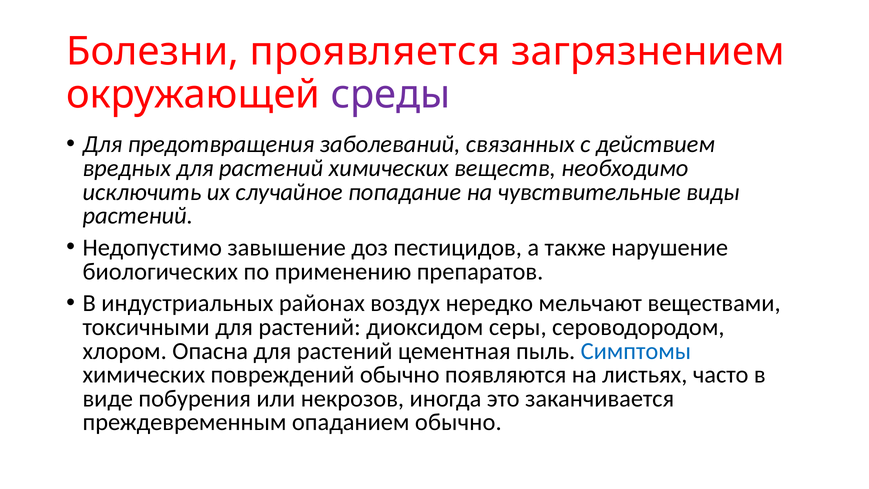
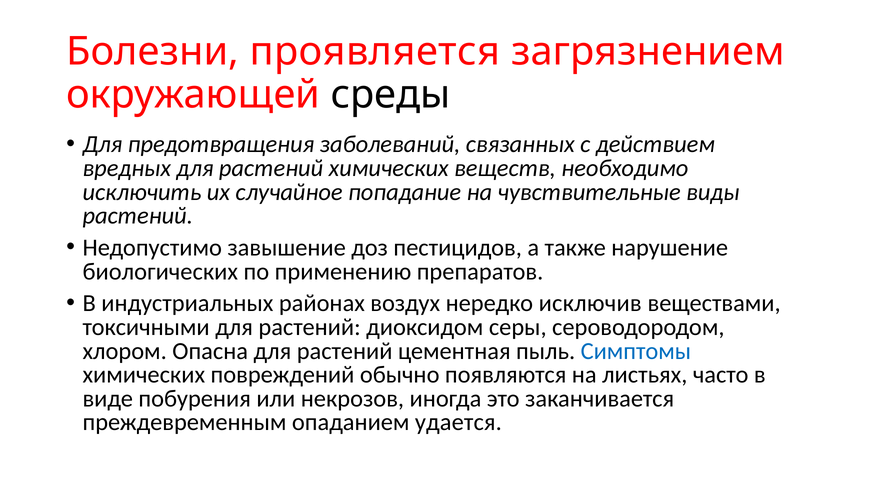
среды colour: purple -> black
мельчают: мельчают -> исключив
опаданием обычно: обычно -> удается
